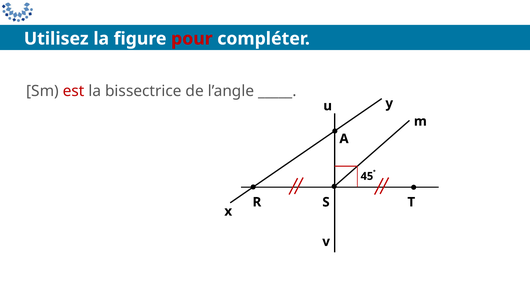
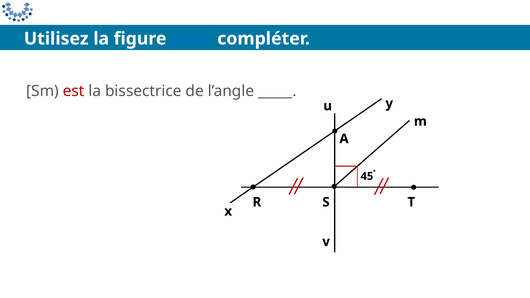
pour colour: red -> blue
